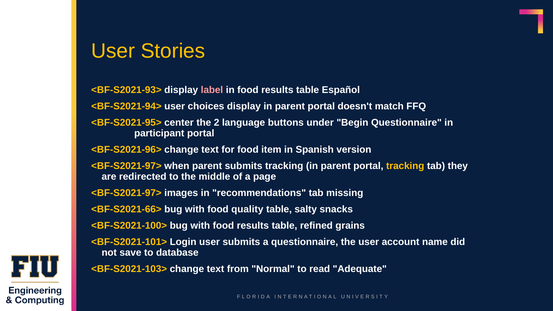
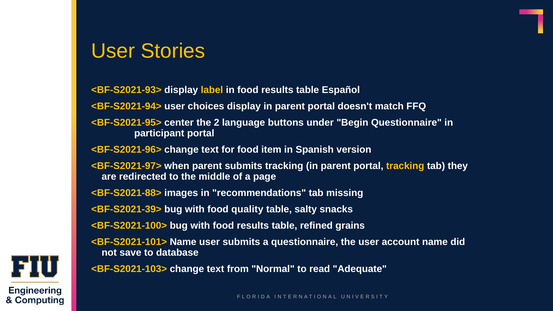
label colour: pink -> yellow
<BF-S2021-97> at (126, 193): <BF-S2021-97> -> <BF-S2021-88>
<BF-S2021-66>: <BF-S2021-66> -> <BF-S2021-39>
<BF-S2021-101> Login: Login -> Name
